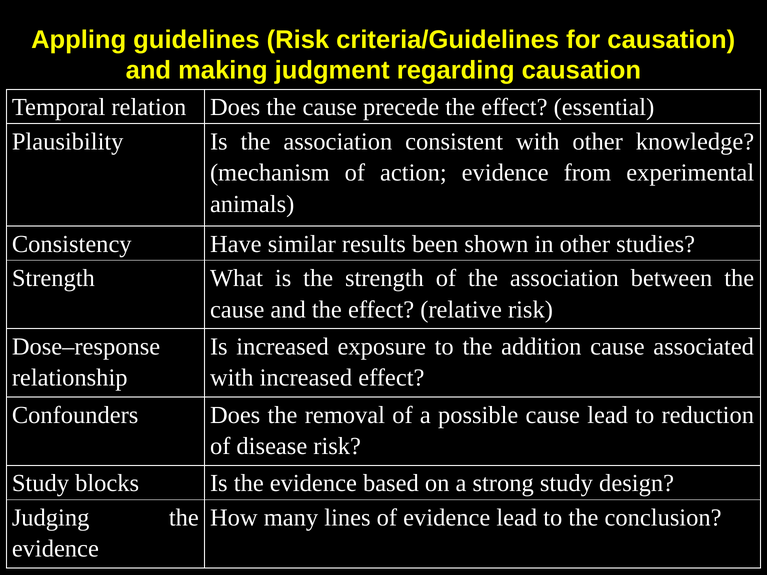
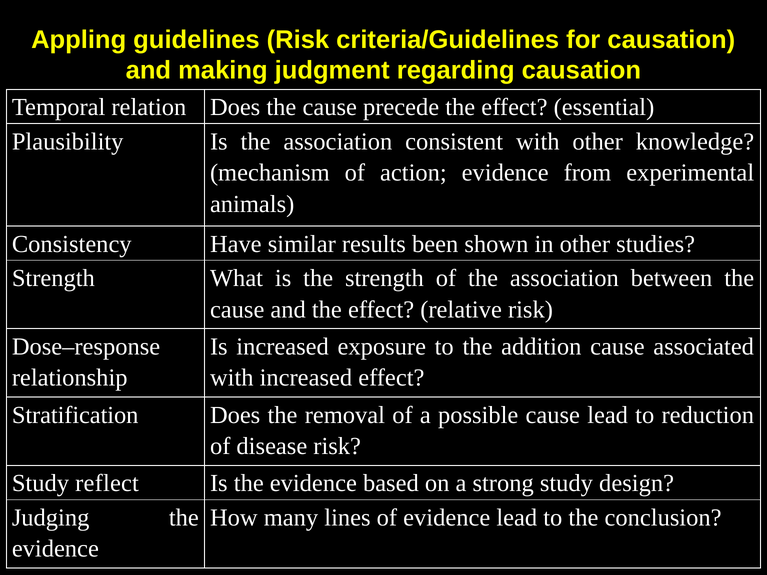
Confounders: Confounders -> Stratification
blocks: blocks -> reflect
